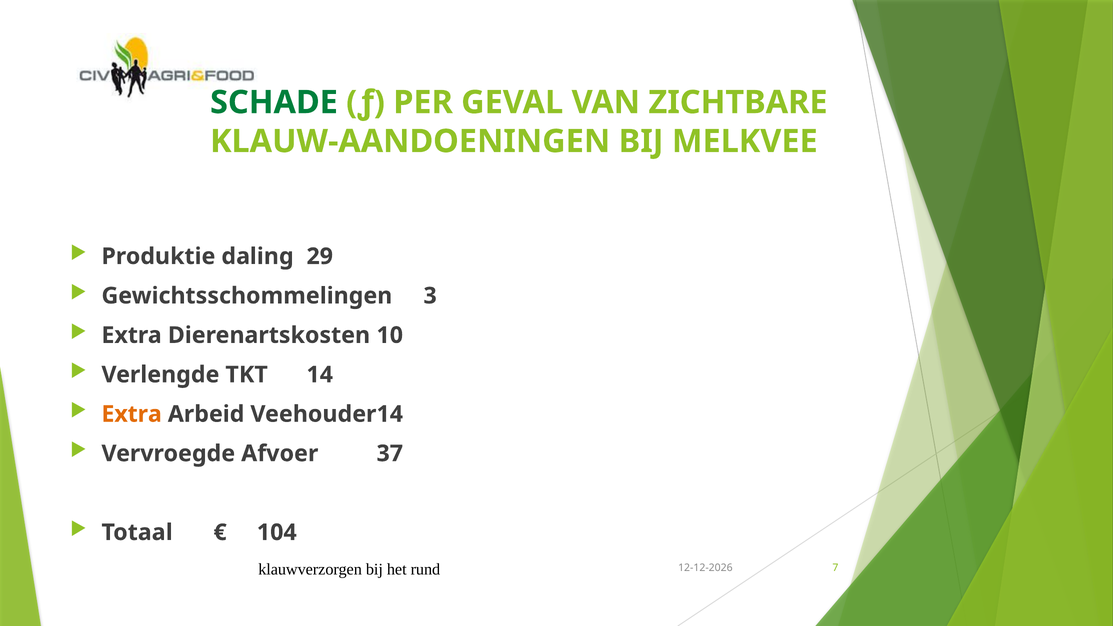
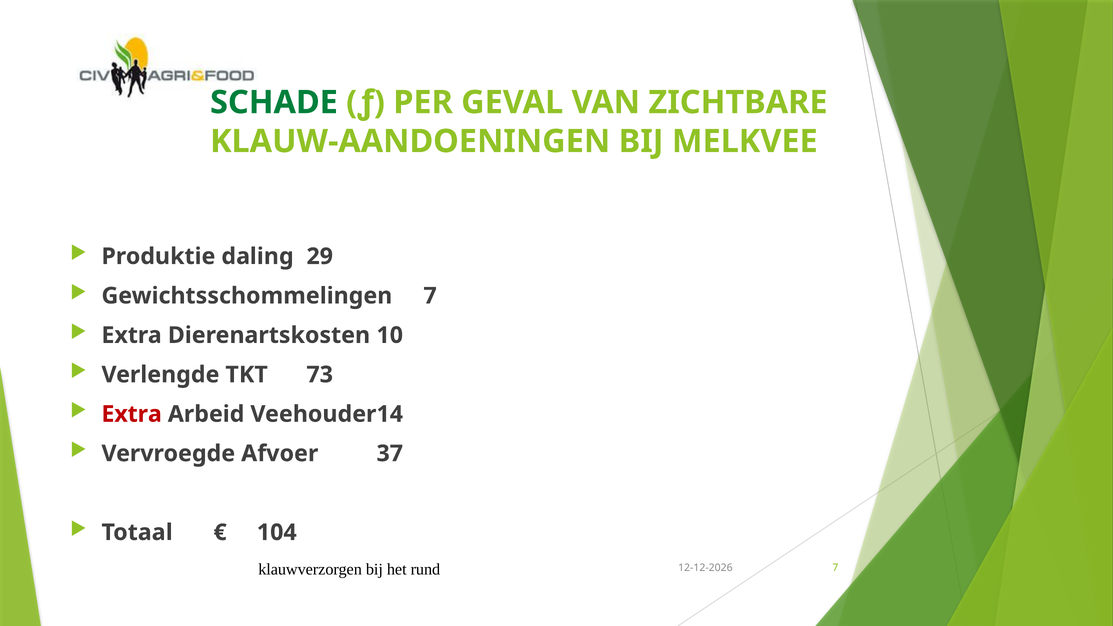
Gewichtsschommelingen 3: 3 -> 7
14: 14 -> 73
Extra at (132, 414) colour: orange -> red
